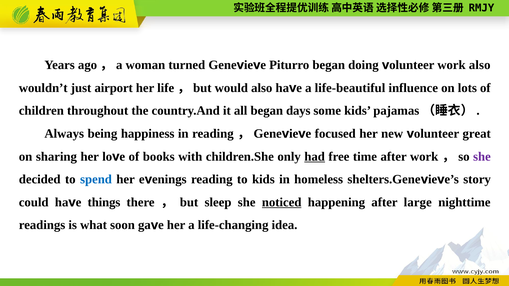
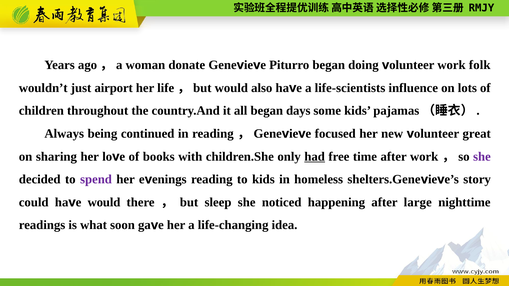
turned: turned -> donate
work also: also -> folk
life-beautiful: life-beautiful -> life-scientists
happiness: happiness -> continued
spend colour: blue -> purple
things at (104, 202): things -> would
noticed underline: present -> none
